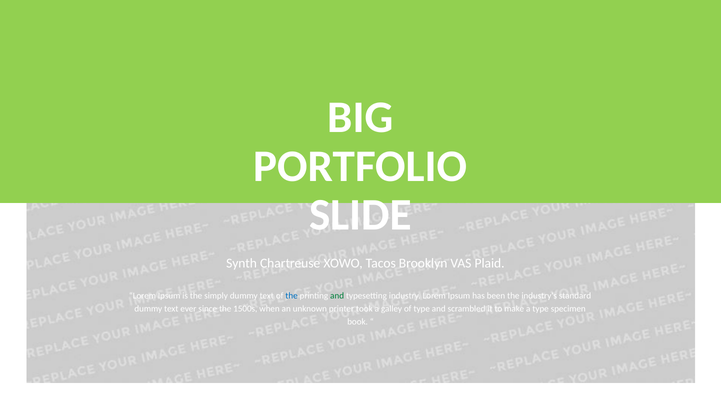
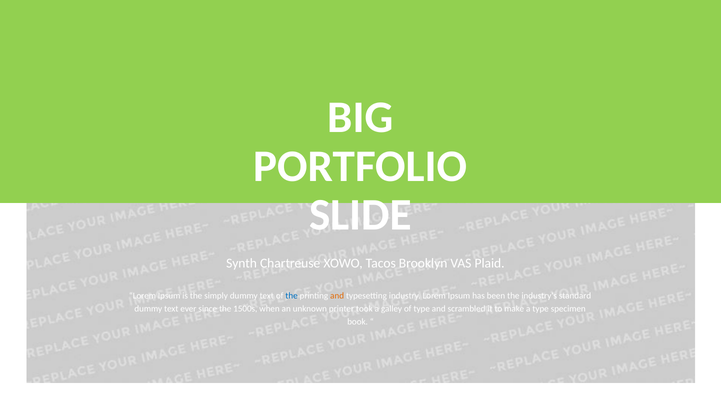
and at (337, 295) colour: green -> orange
